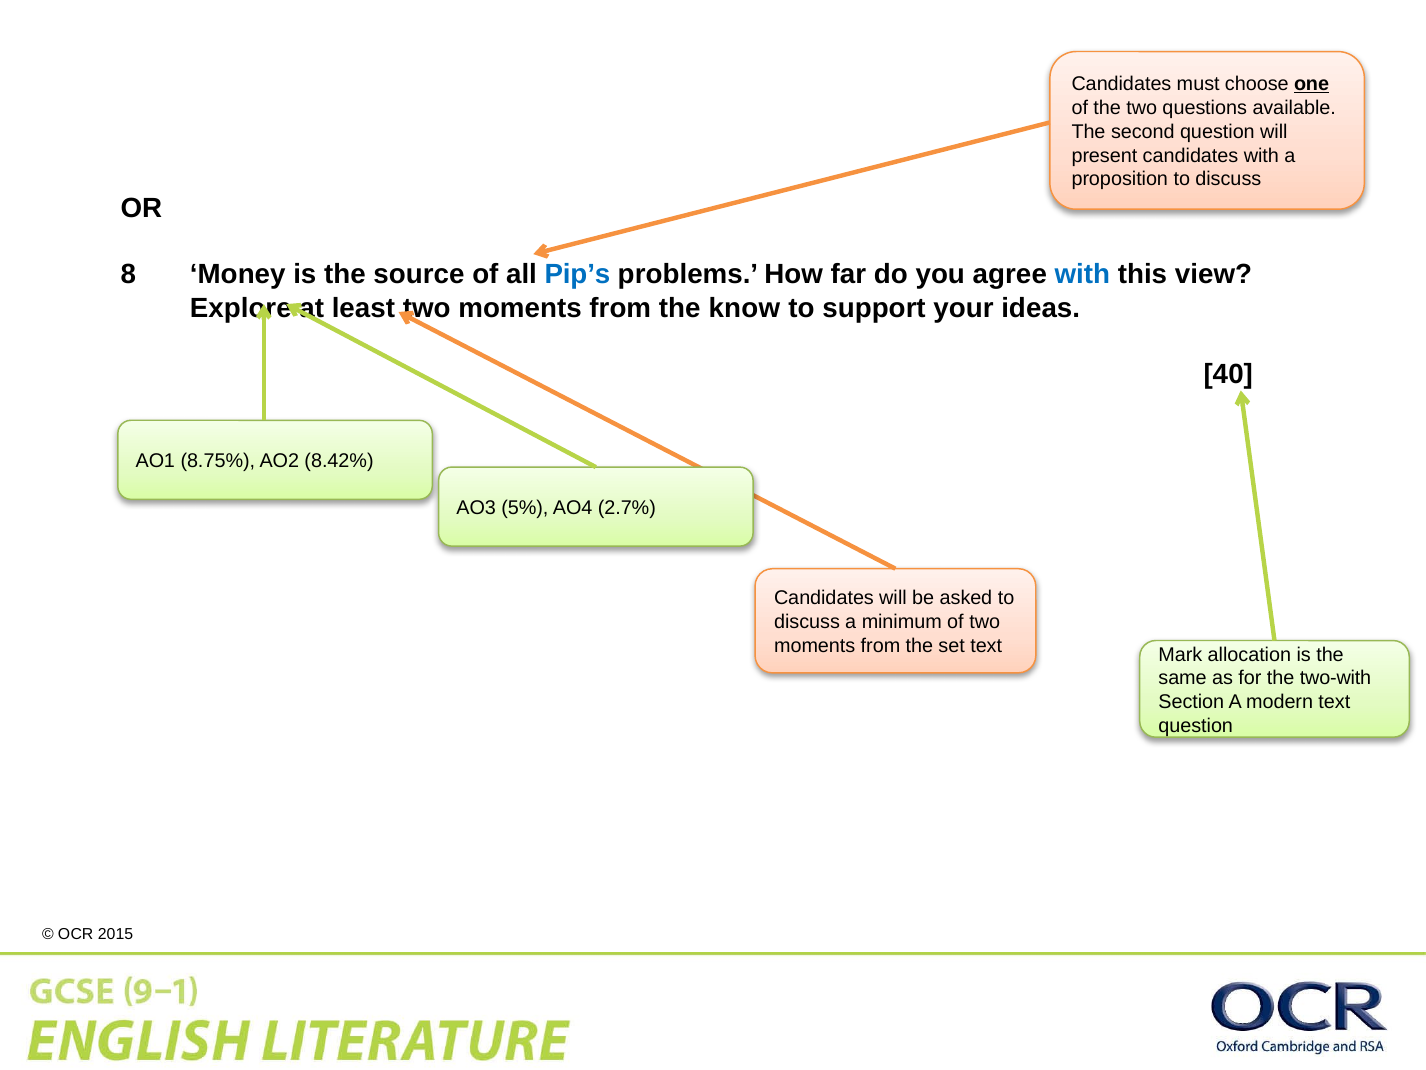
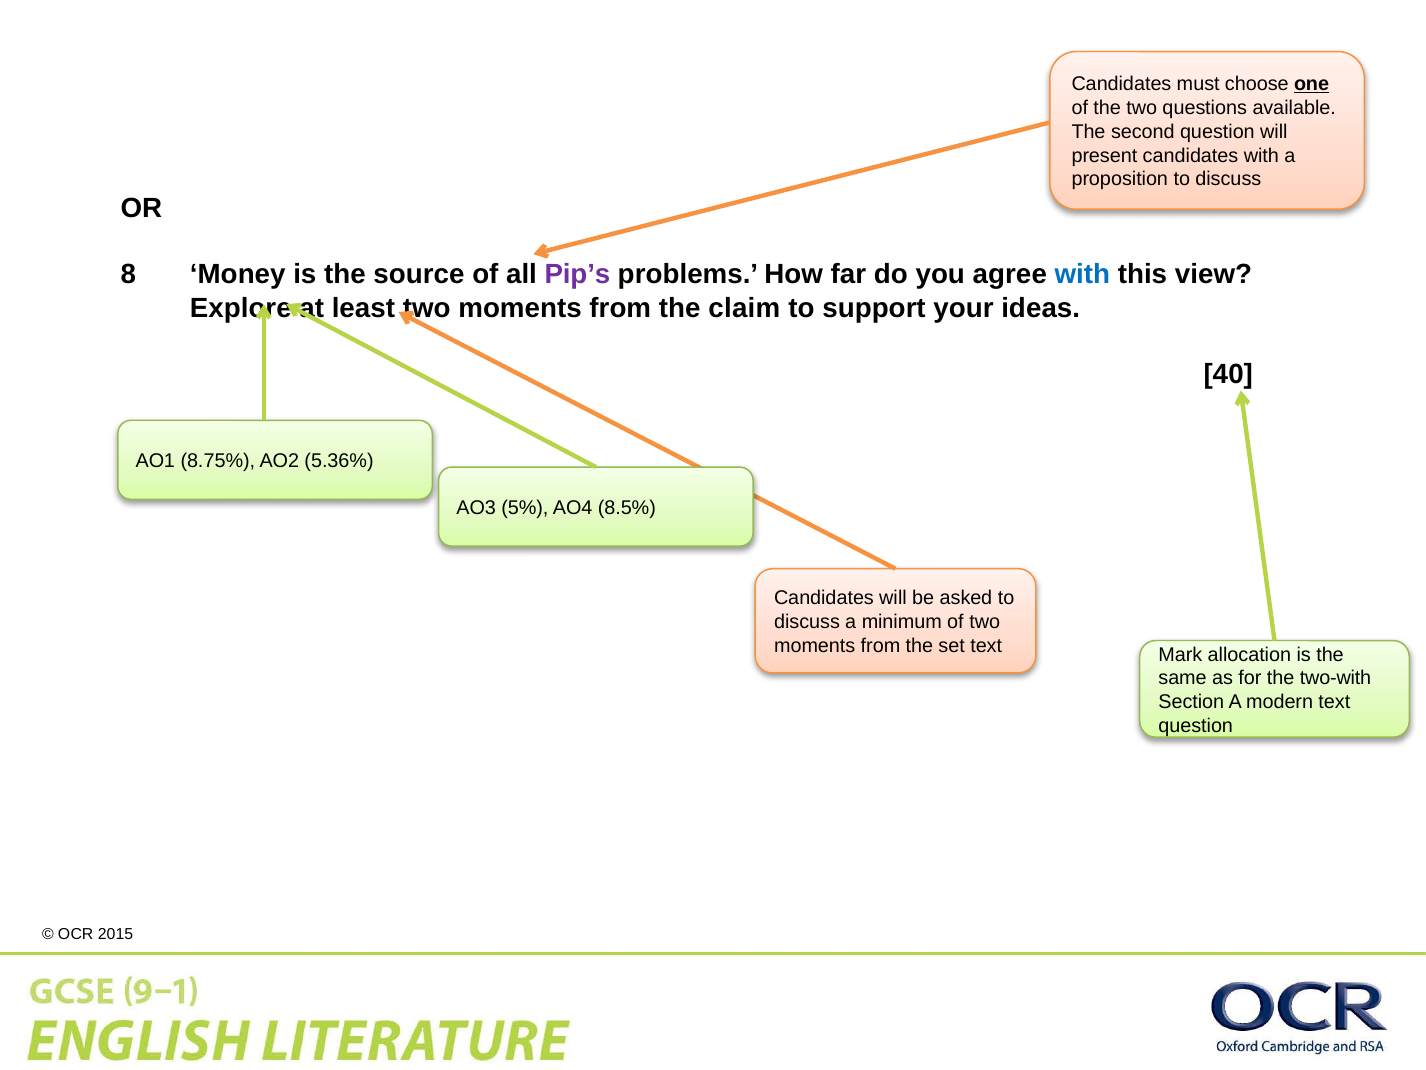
Pip’s colour: blue -> purple
know: know -> claim
8.42%: 8.42% -> 5.36%
2.7%: 2.7% -> 8.5%
